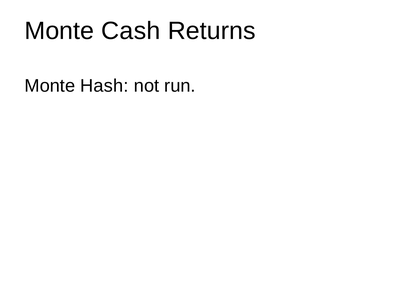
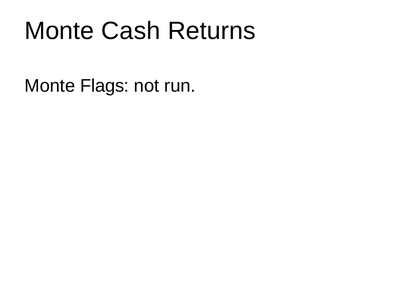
Hash: Hash -> Flags
